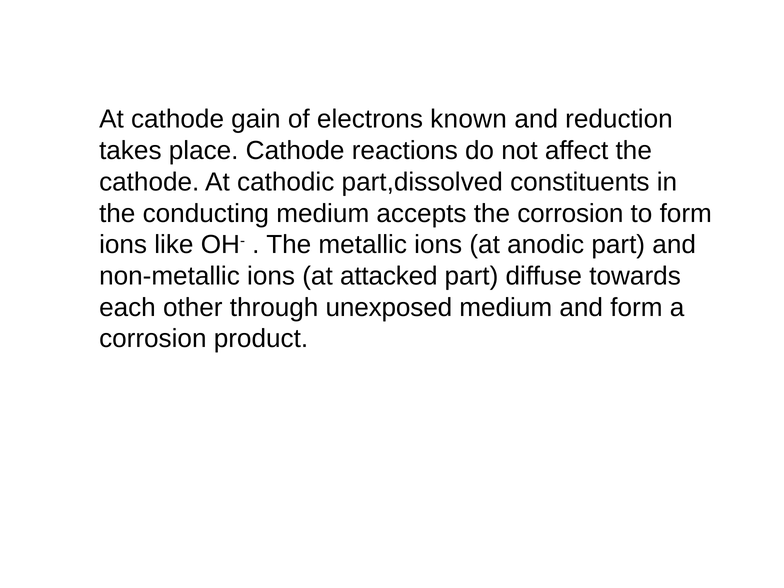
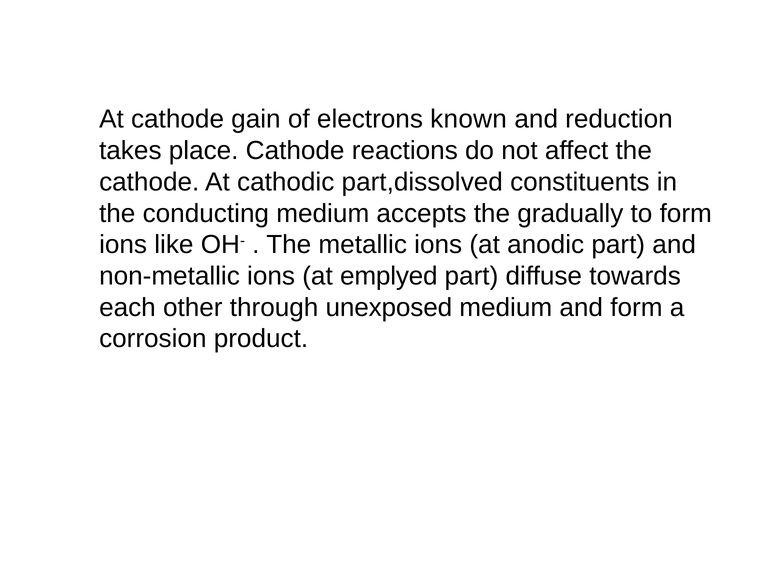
the corrosion: corrosion -> gradually
attacked: attacked -> emplyed
